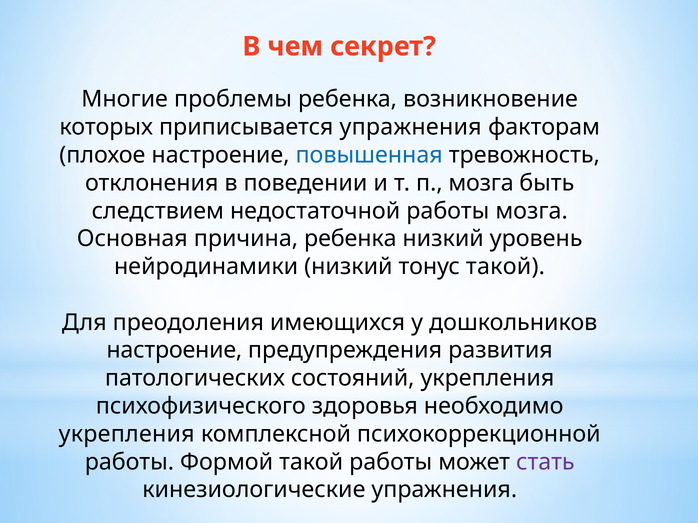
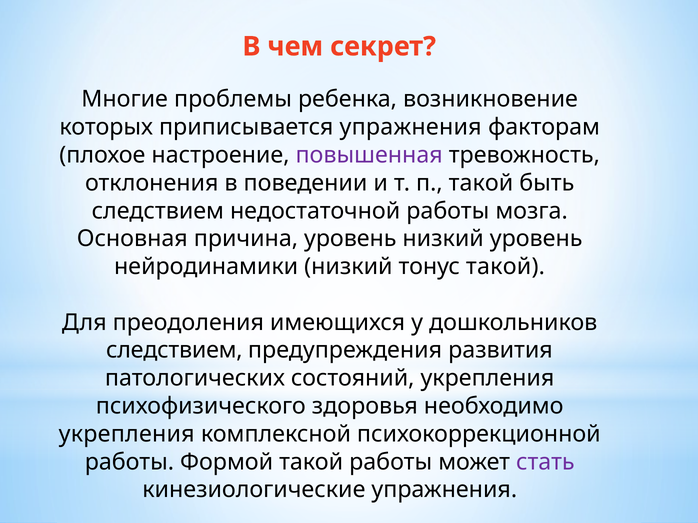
повышенная colour: blue -> purple
п мозга: мозга -> такой
причина ребенка: ребенка -> уровень
настроение at (174, 351): настроение -> следствием
